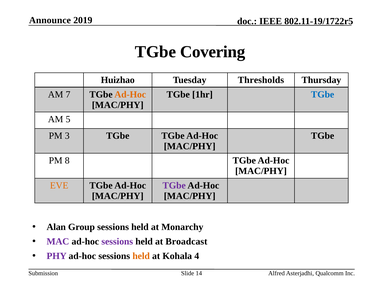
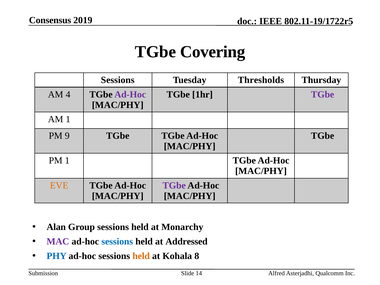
Announce: Announce -> Consensus
Huizhao at (118, 80): Huizhao -> Sessions
7: 7 -> 4
Ad-Hoc at (130, 94) colour: orange -> purple
TGbe at (323, 94) colour: blue -> purple
AM 5: 5 -> 1
3: 3 -> 9
PM 8: 8 -> 1
sessions at (117, 241) colour: purple -> blue
Broadcast: Broadcast -> Addressed
PHY colour: purple -> blue
4: 4 -> 8
